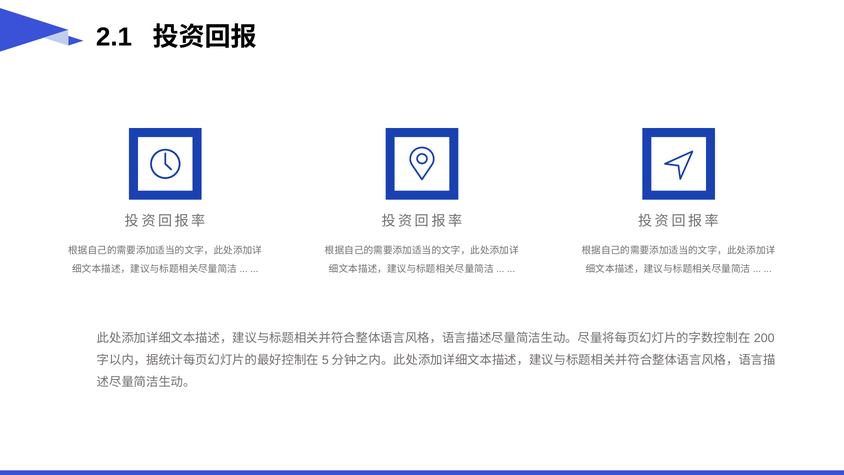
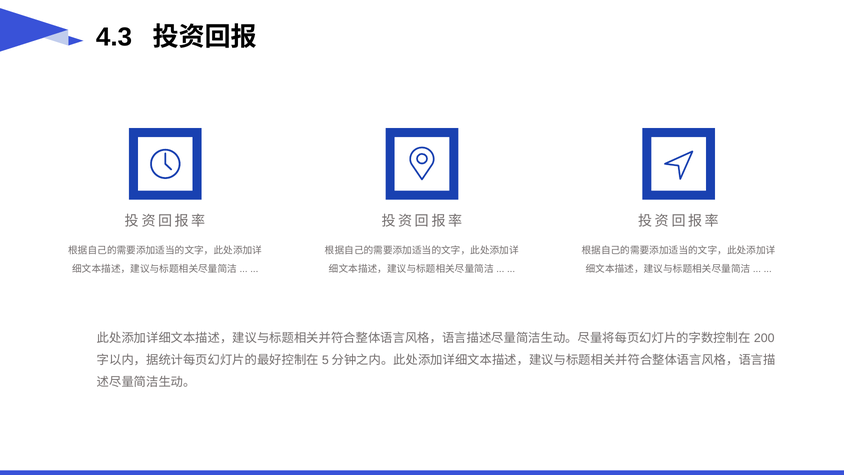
2.1: 2.1 -> 4.3
